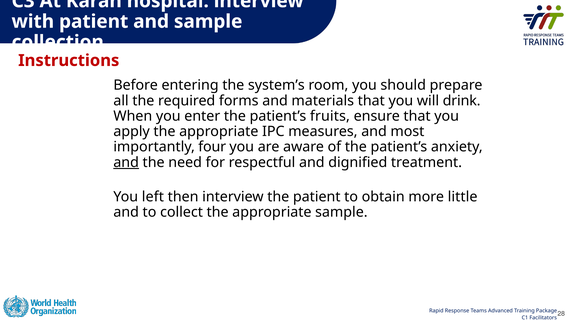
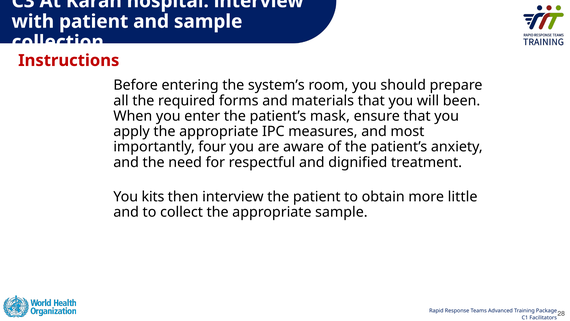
drink: drink -> been
fruits: fruits -> mask
and at (126, 162) underline: present -> none
left: left -> kits
